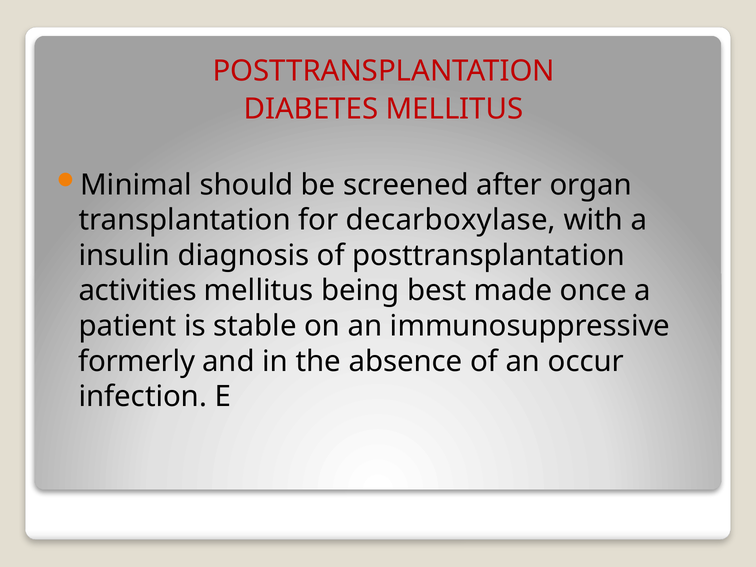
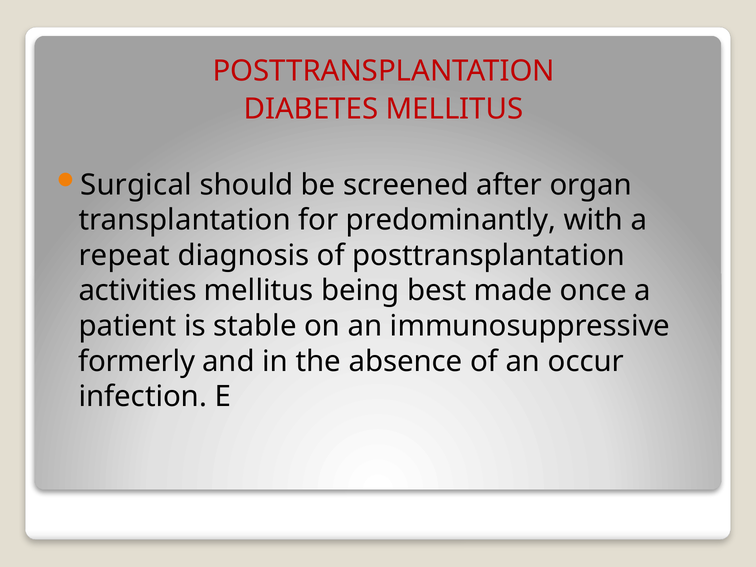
Minimal: Minimal -> Surgical
decarboxylase: decarboxylase -> predominantly
insulin: insulin -> repeat
